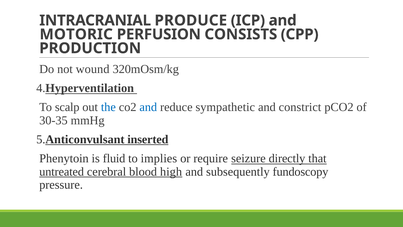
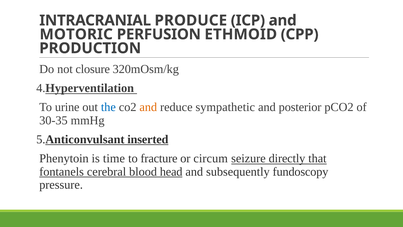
CONSISTS: CONSISTS -> ETHMOID
wound: wound -> closure
scalp: scalp -> urine
and at (148, 107) colour: blue -> orange
constrict: constrict -> posterior
fluid: fluid -> time
implies: implies -> fracture
require: require -> circum
untreated: untreated -> fontanels
high: high -> head
